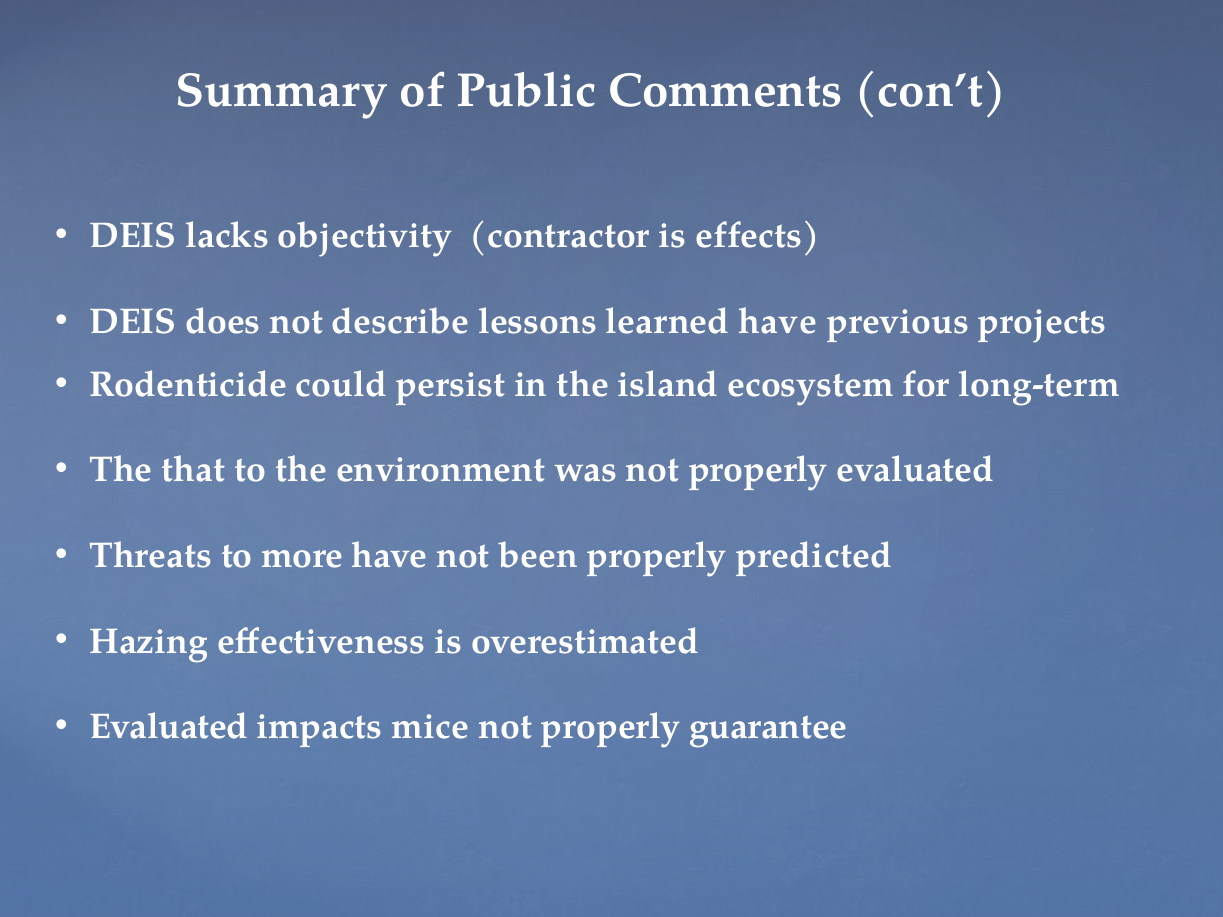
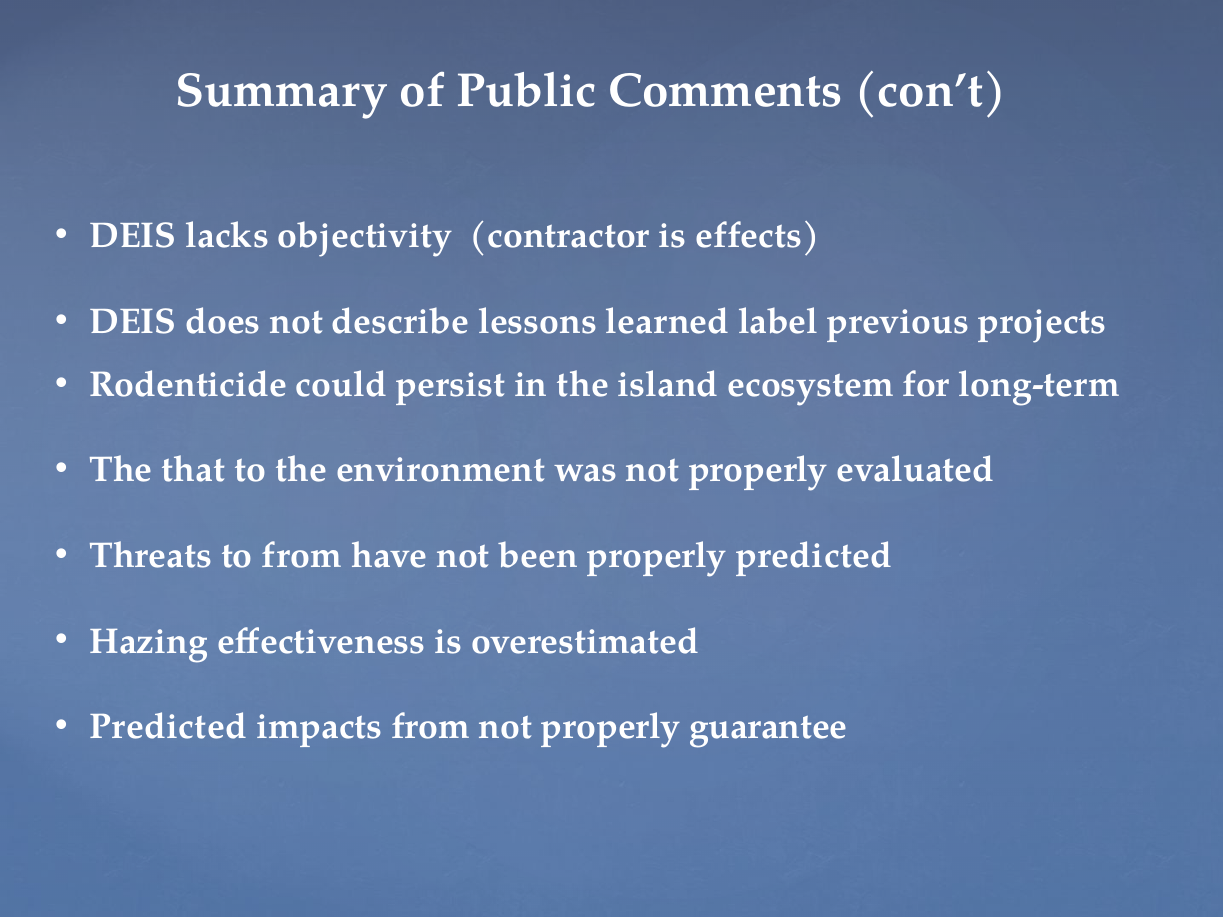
learned have: have -> label
to more: more -> from
Evaluated at (169, 727): Evaluated -> Predicted
impacts mice: mice -> from
